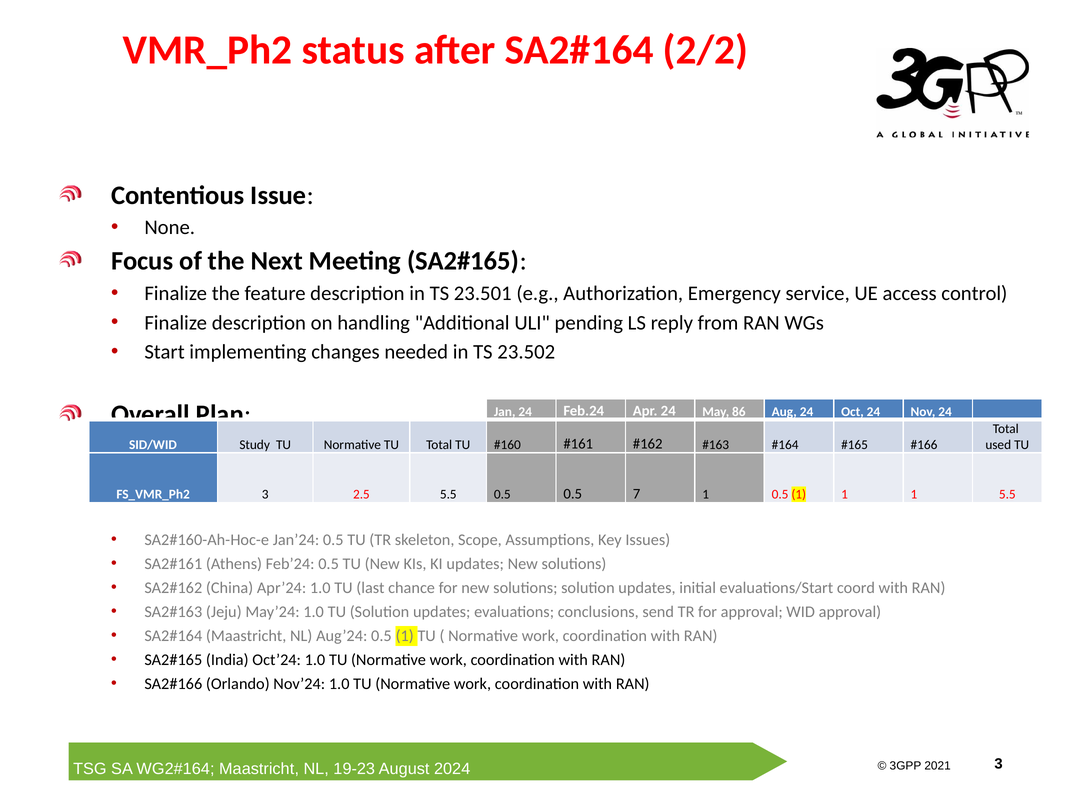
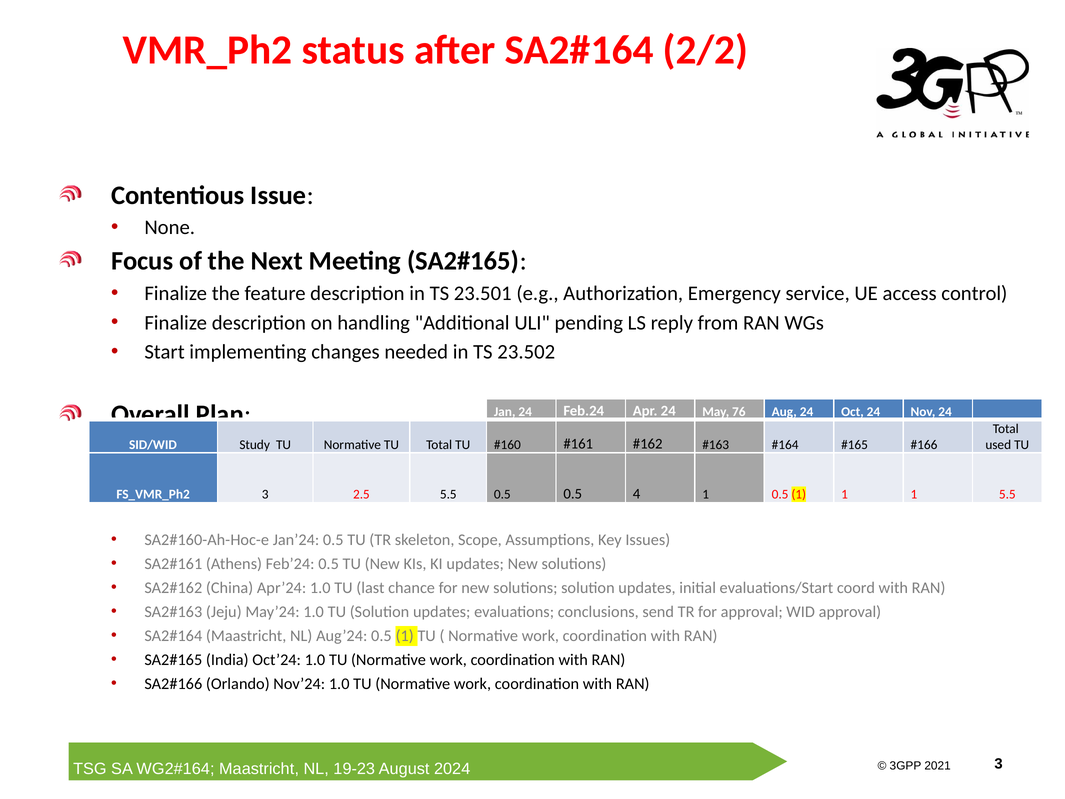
86: 86 -> 76
7: 7 -> 4
